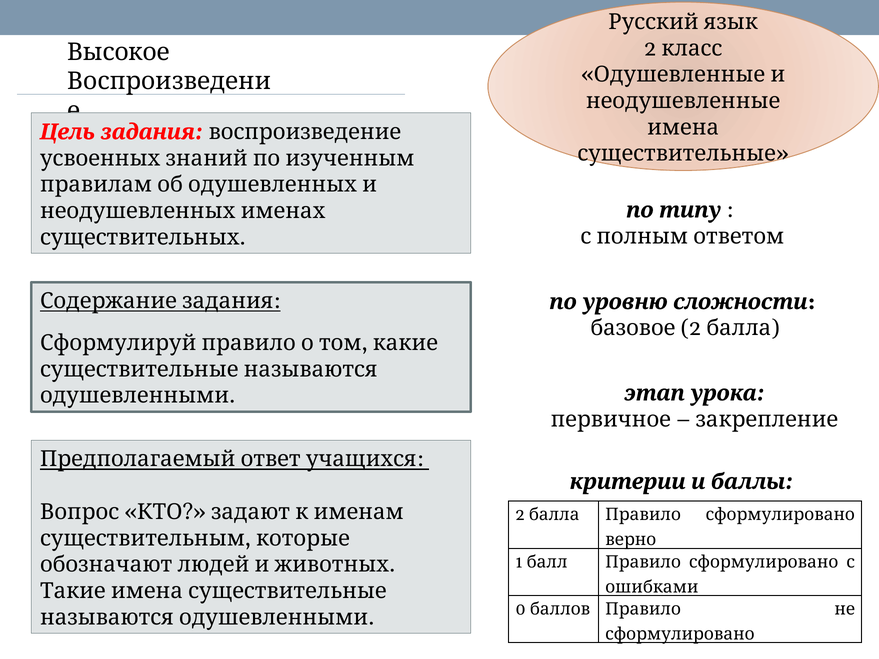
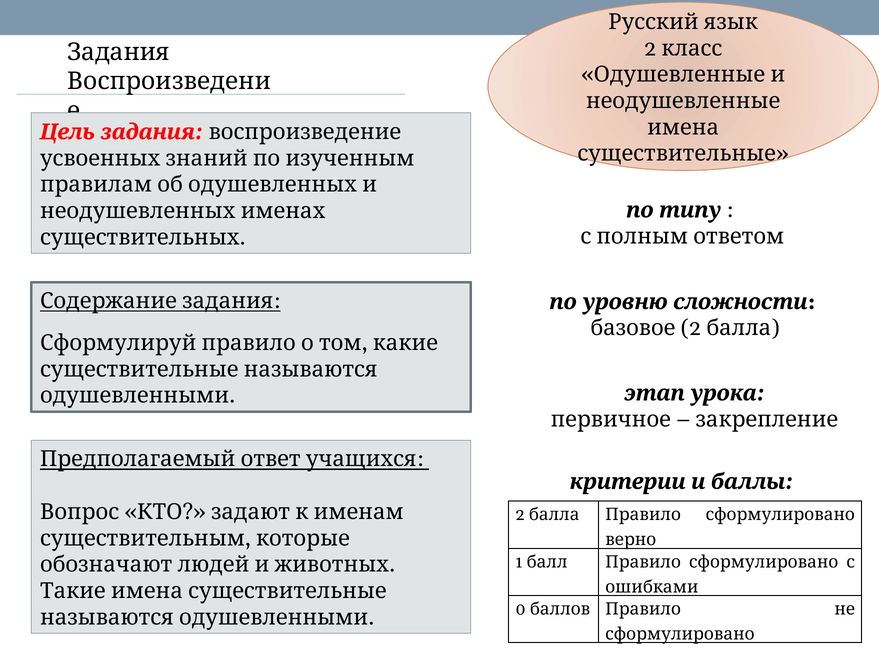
Высокое at (118, 52): Высокое -> Задания
